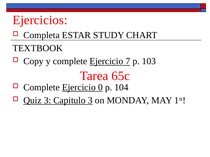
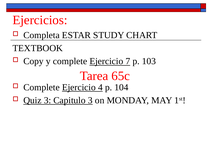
0: 0 -> 4
